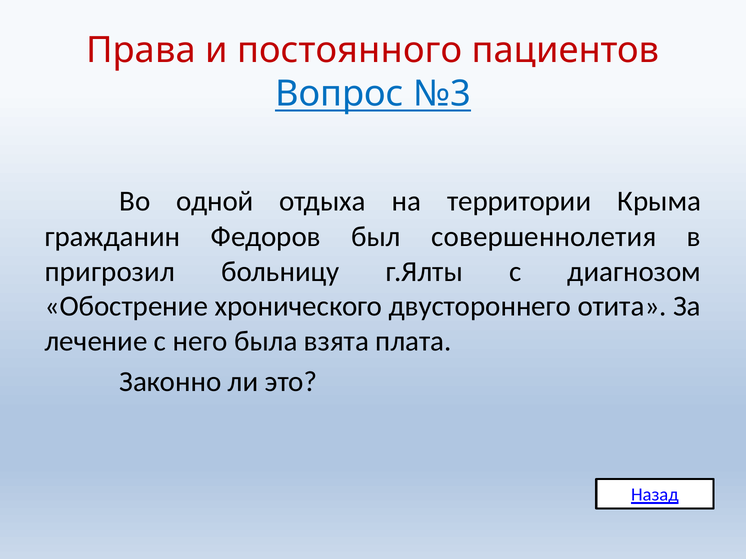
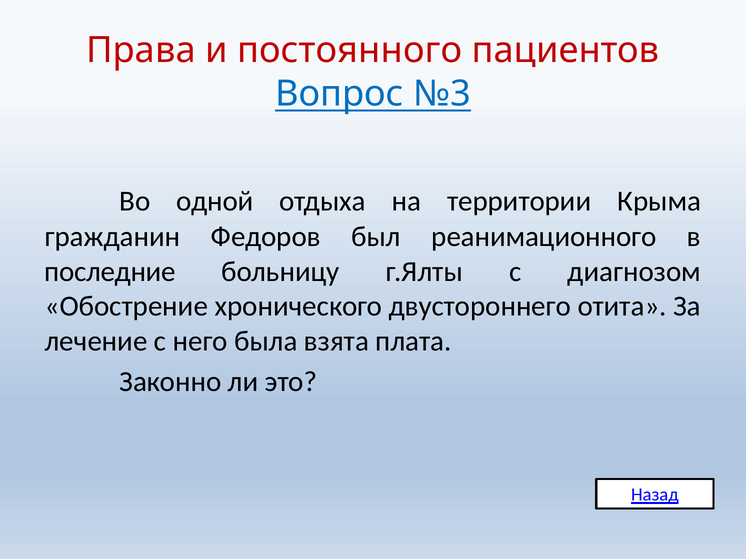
совершеннолетия: совершеннолетия -> реанимационного
пригрозил: пригрозил -> последние
